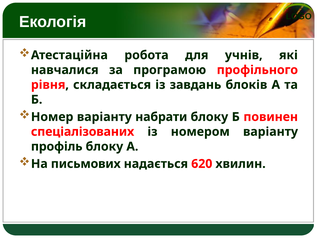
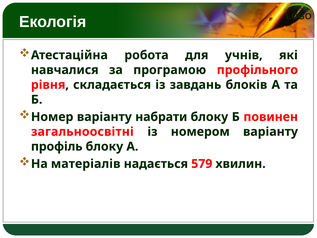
спеціалізованих: спеціалізованих -> загальноосвітні
письмових: письмових -> матеріалів
620: 620 -> 579
